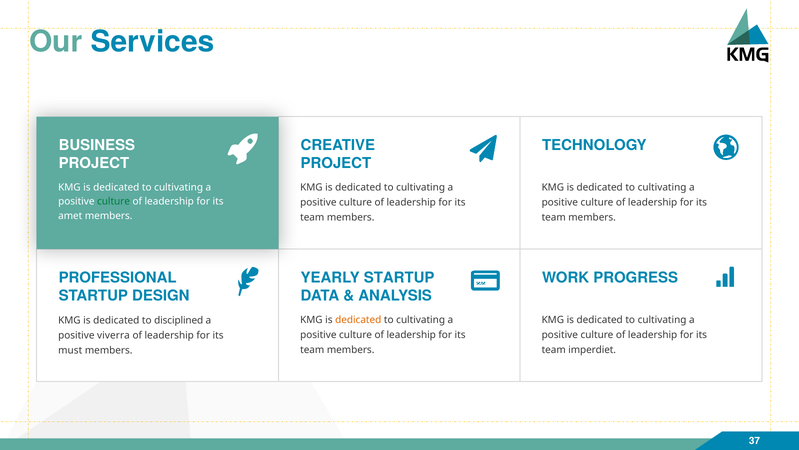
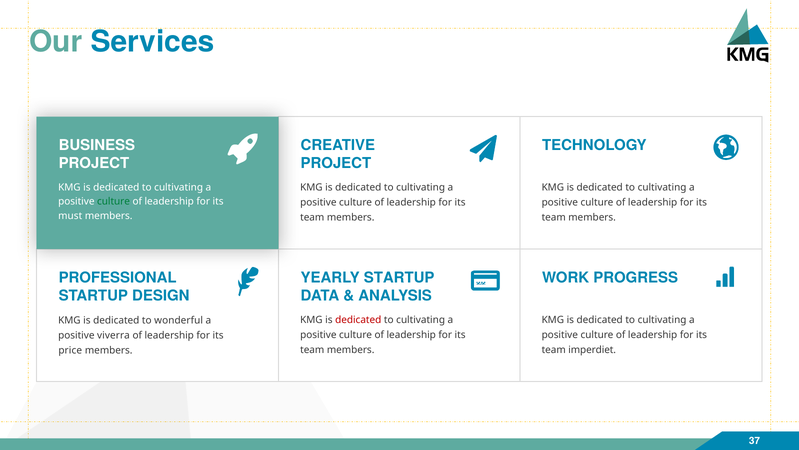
amet: amet -> must
dedicated at (358, 320) colour: orange -> red
disciplined: disciplined -> wonderful
must: must -> price
